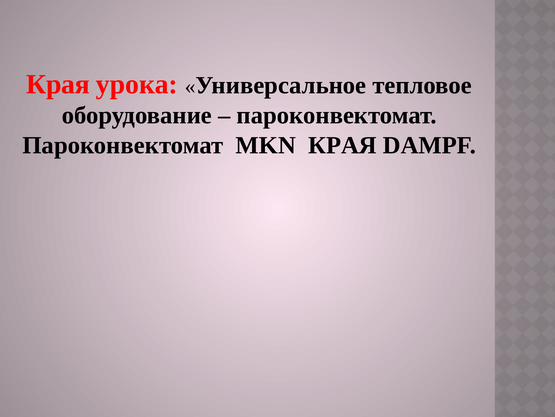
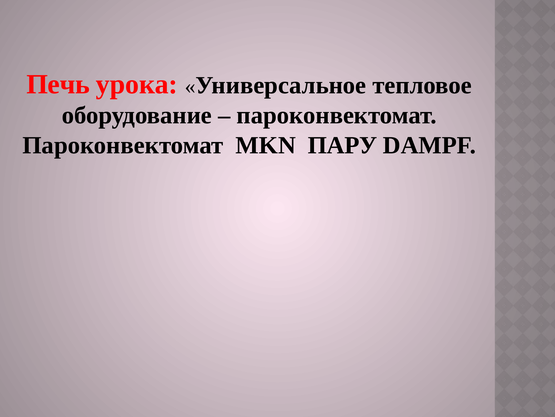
Края at (58, 84): Края -> Печь
MKN КРАЯ: КРАЯ -> ПАРУ
